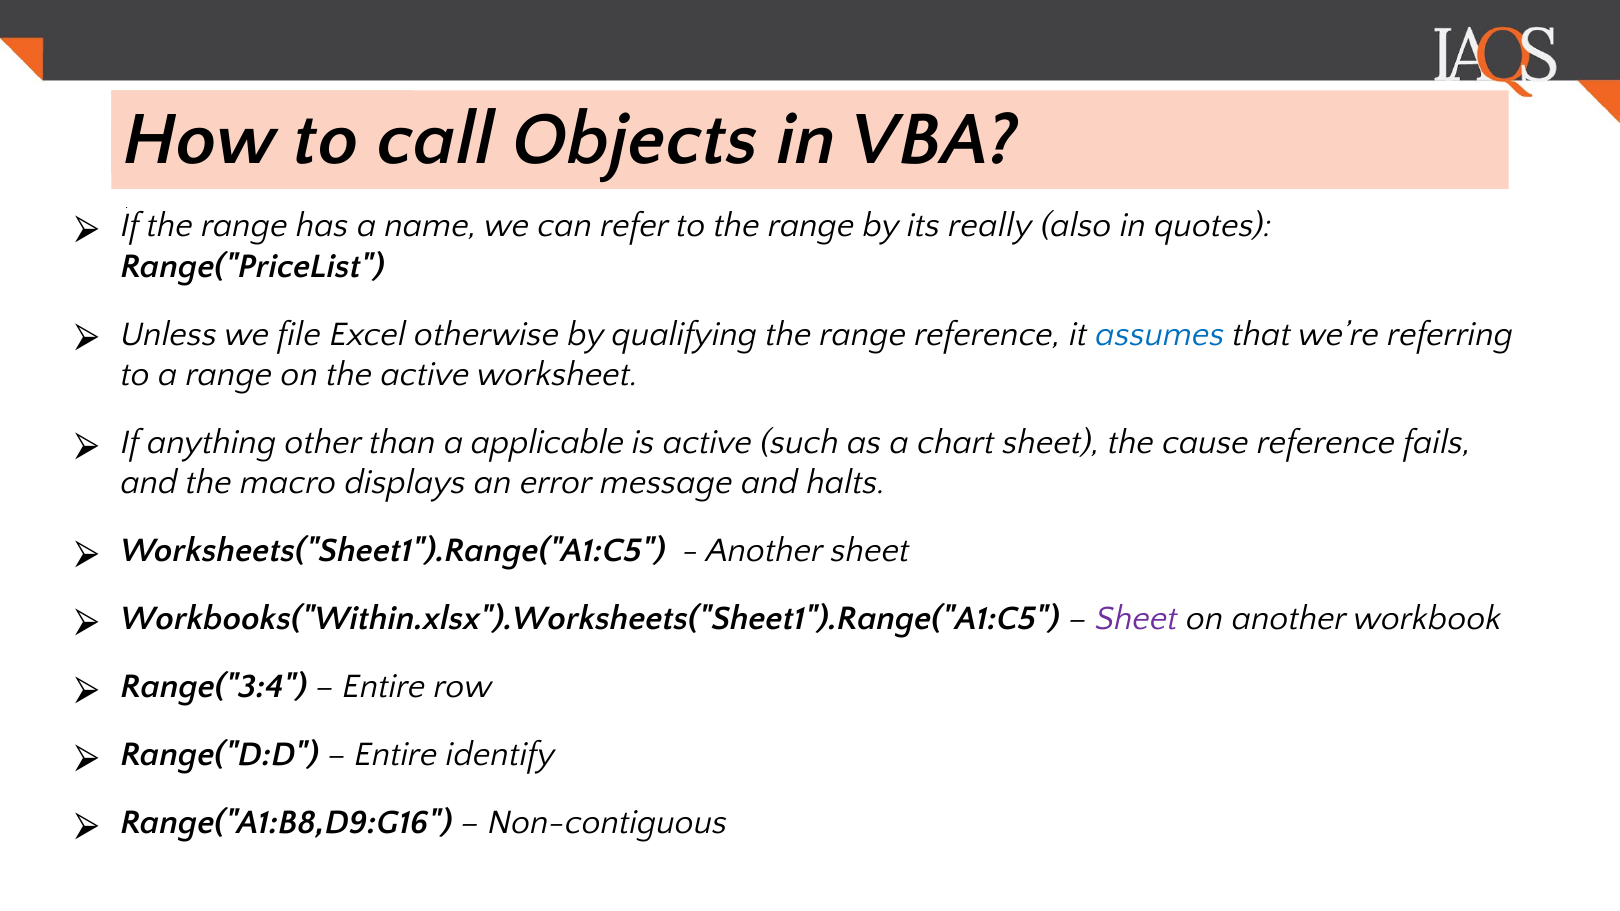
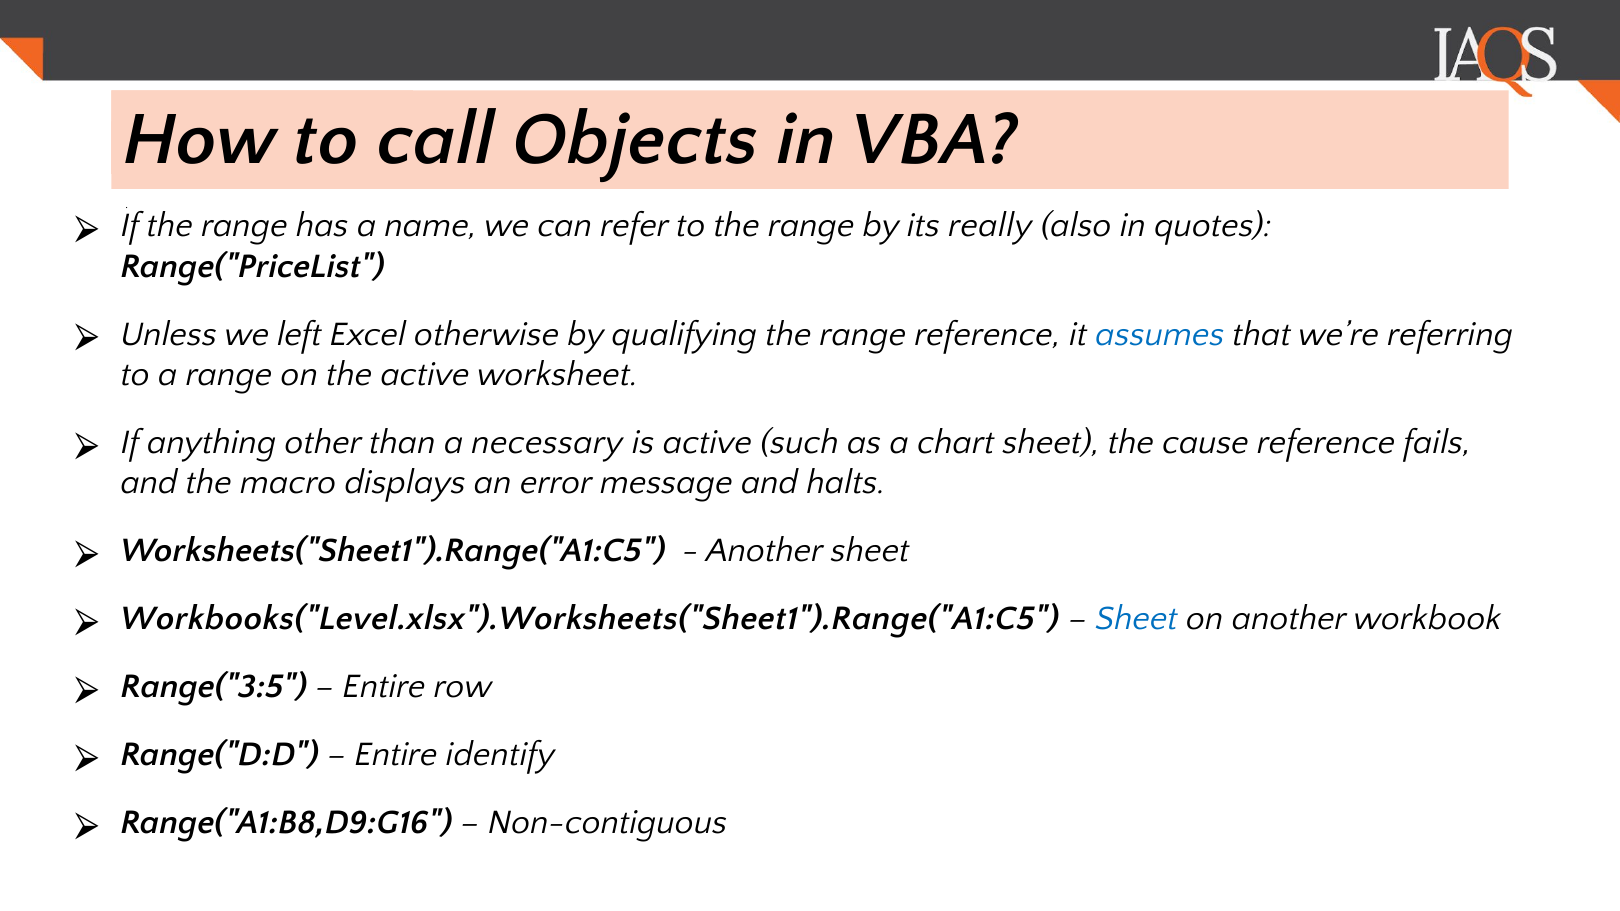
file: file -> left
applicable: applicable -> necessary
Workbooks("Within.xlsx").Worksheets("Sheet1").Range("A1:C5: Workbooks("Within.xlsx").Worksheets("Sheet1").Range("A1:C5 -> Workbooks("Level.xlsx").Worksheets("Sheet1").Range("A1:C5
Sheet at (1137, 619) colour: purple -> blue
Range("3:4: Range("3:4 -> Range("3:5
